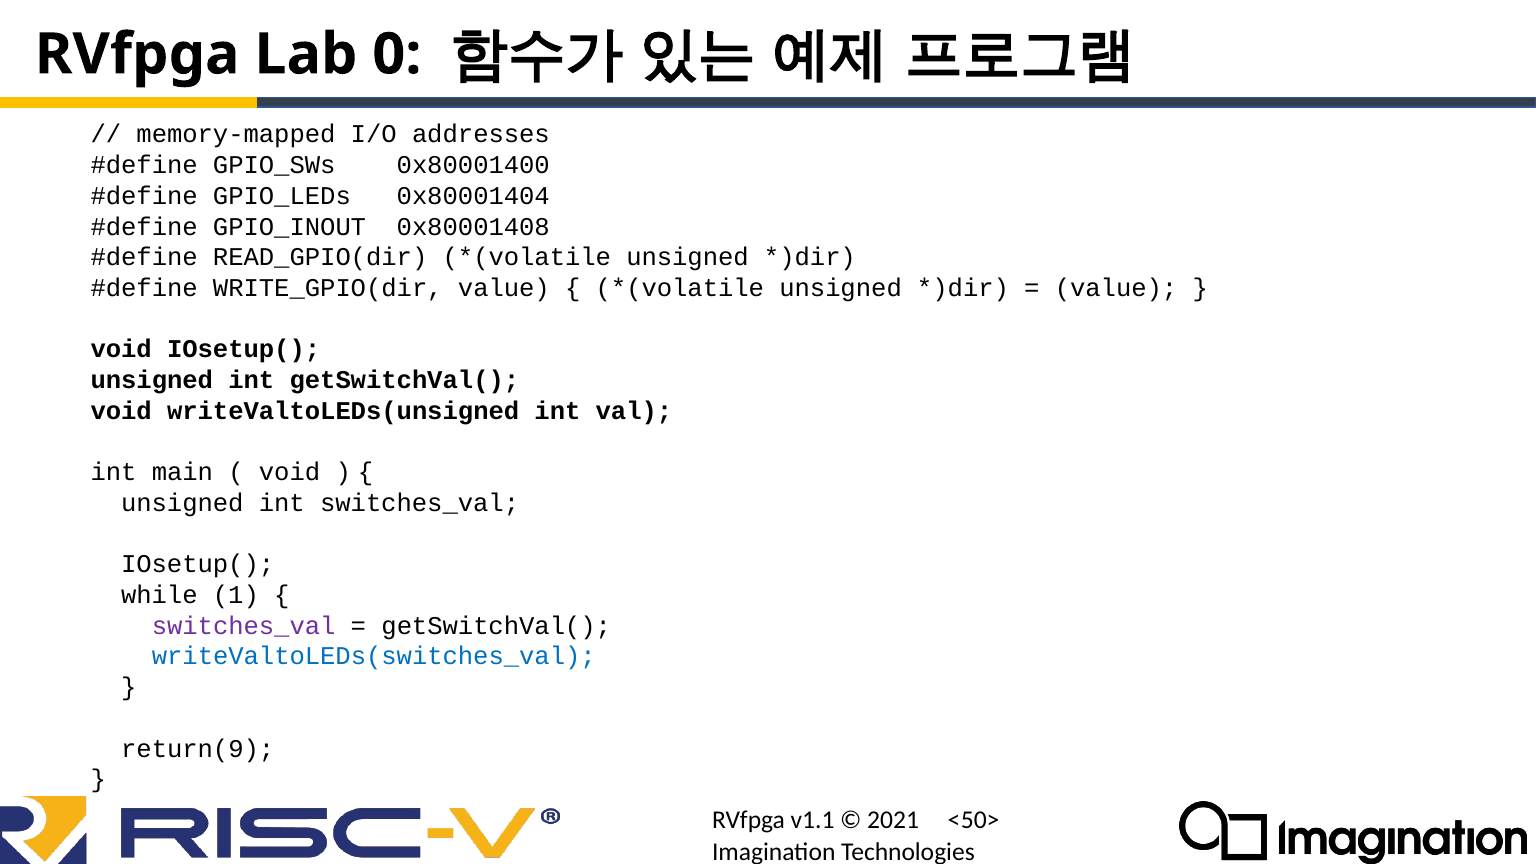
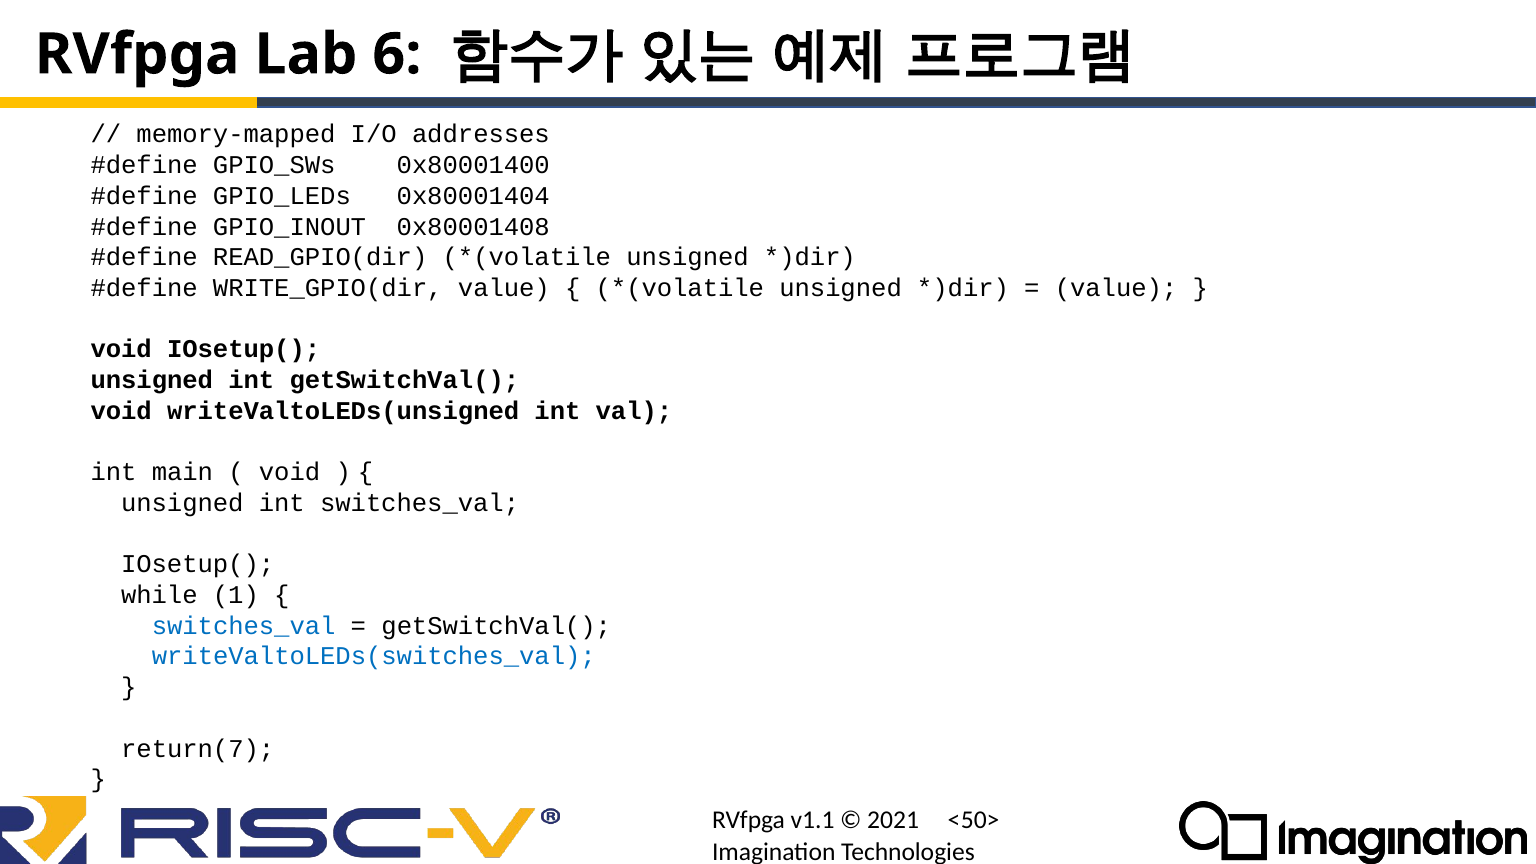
0: 0 -> 6
switches_val at (244, 626) colour: purple -> blue
return(9: return(9 -> return(7
